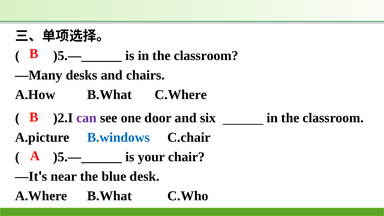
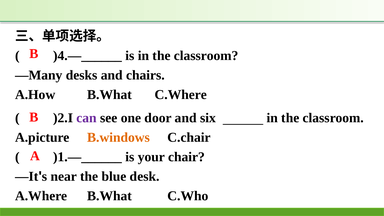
)5.—______ at (88, 56): )5.—______ -> )4.—______
B.windows colour: blue -> orange
)5.—______ at (88, 157): )5.—______ -> )1.—______
